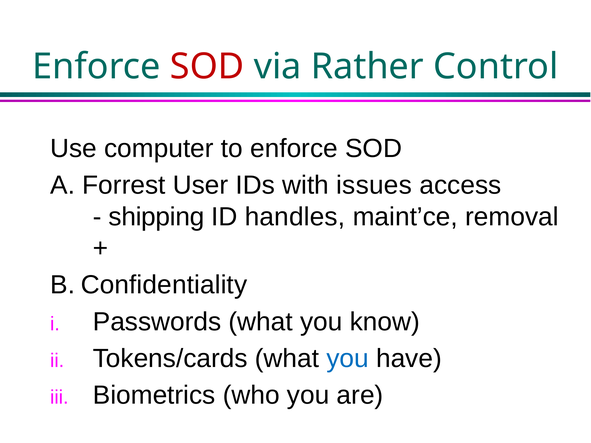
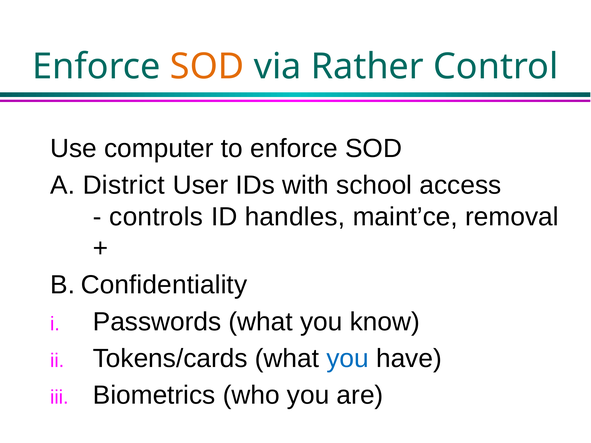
SOD at (207, 67) colour: red -> orange
Forrest: Forrest -> District
issues: issues -> school
shipping: shipping -> controls
